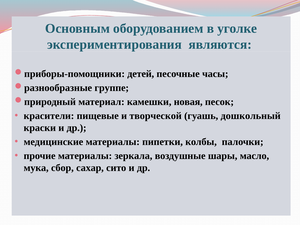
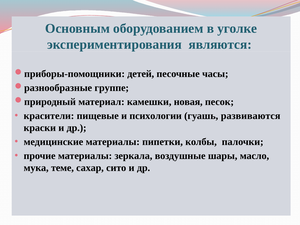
творческой: творческой -> психологии
дошкольный: дошкольный -> развиваются
сбор: сбор -> теме
